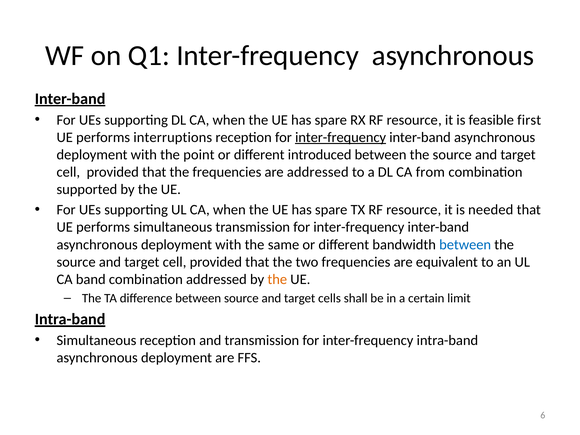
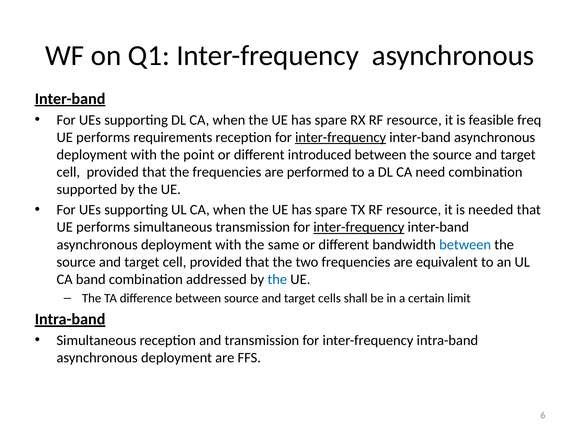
first: first -> freq
interruptions: interruptions -> requirements
are addressed: addressed -> performed
from: from -> need
inter-frequency at (359, 227) underline: none -> present
the at (277, 279) colour: orange -> blue
